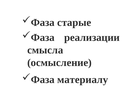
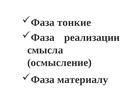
старые: старые -> тонкие
